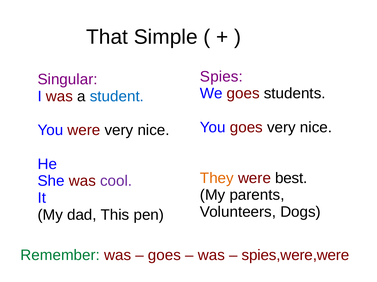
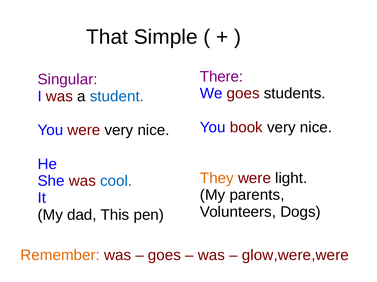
Spies: Spies -> There
You goes: goes -> book
best: best -> light
cool colour: purple -> blue
Remember colour: green -> orange
spies,were,were: spies,were,were -> glow,were,were
